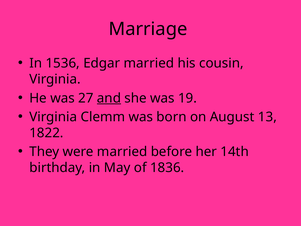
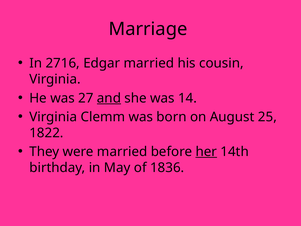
1536: 1536 -> 2716
19: 19 -> 14
13: 13 -> 25
her underline: none -> present
